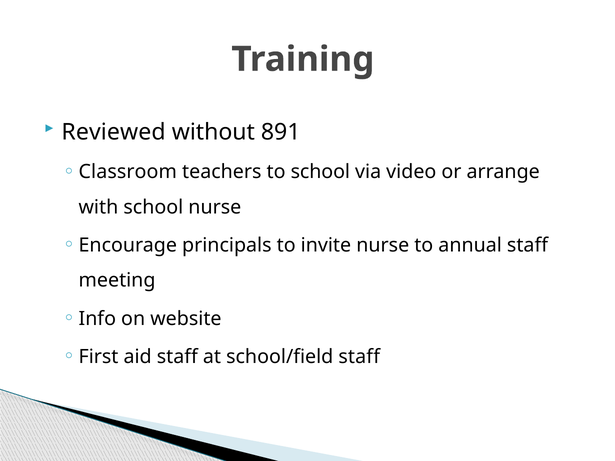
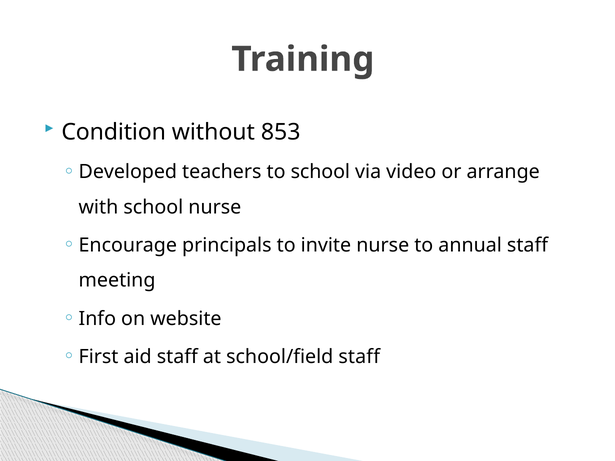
Reviewed: Reviewed -> Condition
891: 891 -> 853
Classroom: Classroom -> Developed
